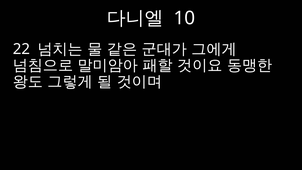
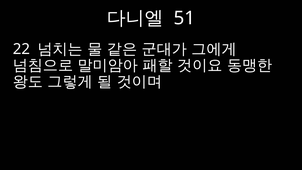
10: 10 -> 51
